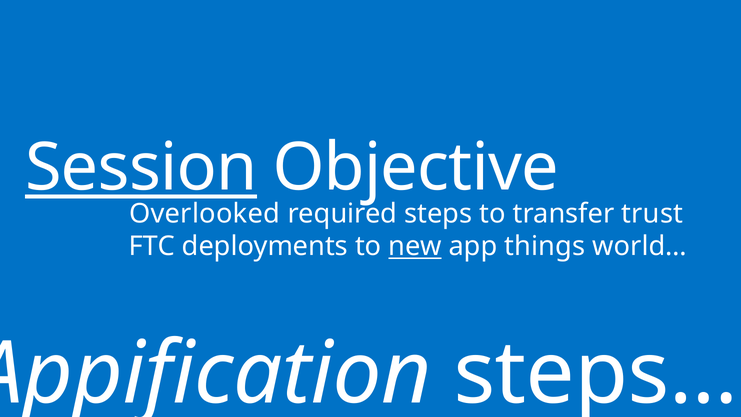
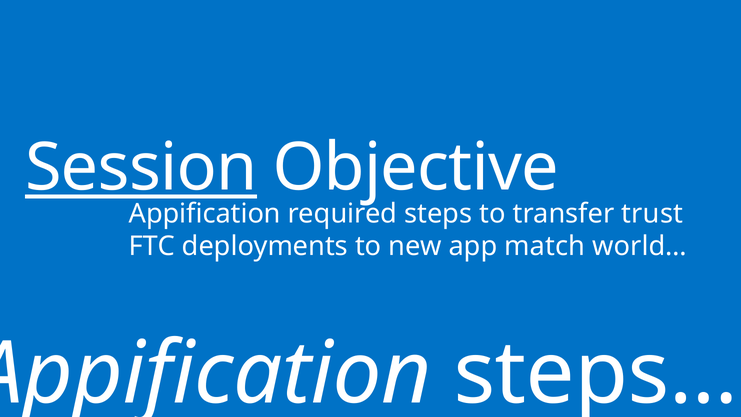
Overlooked at (205, 214): Overlooked -> Appification
new underline: present -> none
things: things -> match
